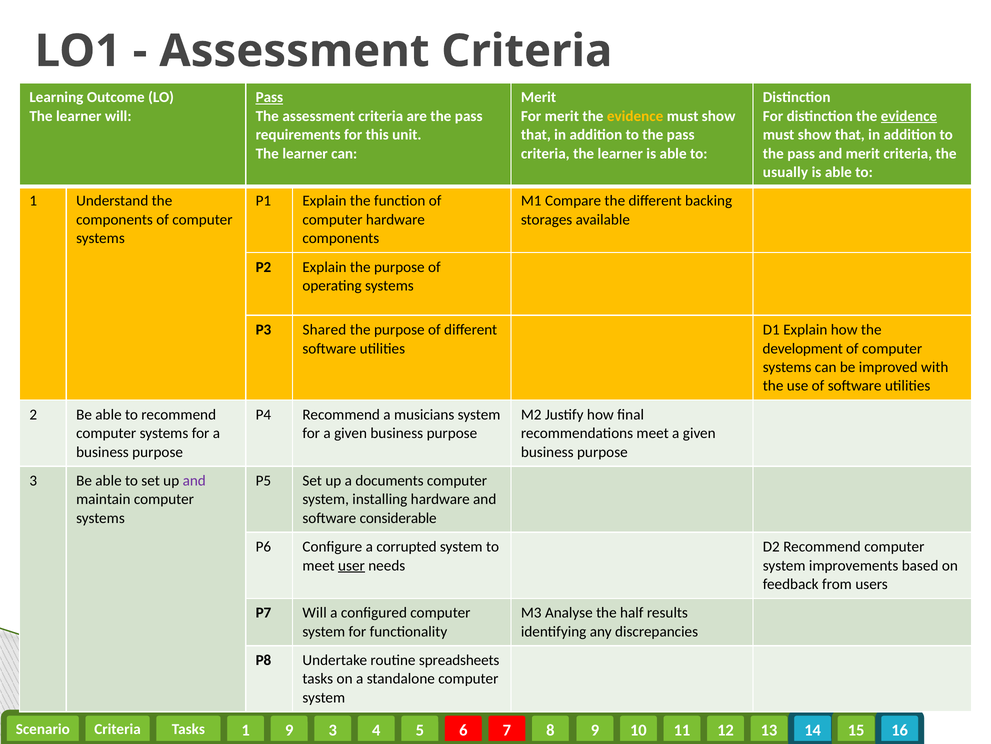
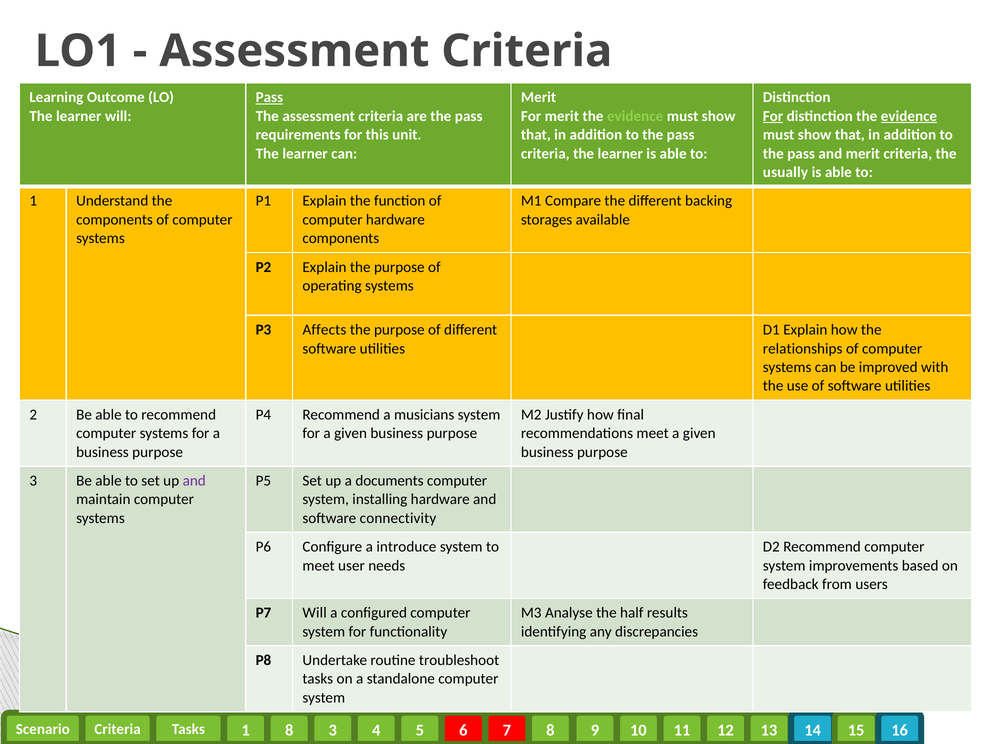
evidence at (635, 116) colour: yellow -> light green
For at (773, 116) underline: none -> present
Shared: Shared -> Affects
development: development -> relationships
considerable: considerable -> connectivity
corrupted: corrupted -> introduce
user underline: present -> none
spreadsheets: spreadsheets -> troubleshoot
1 9: 9 -> 8
